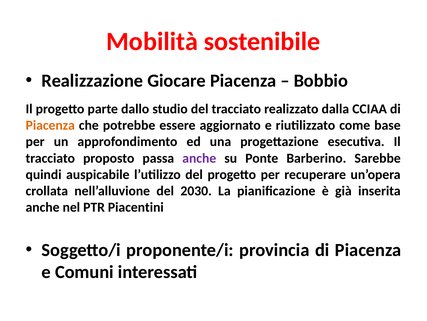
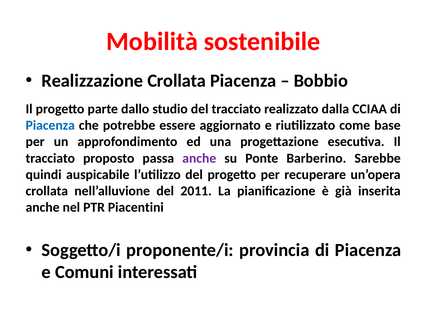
Realizzazione Giocare: Giocare -> Crollata
Piacenza at (50, 125) colour: orange -> blue
2030: 2030 -> 2011
